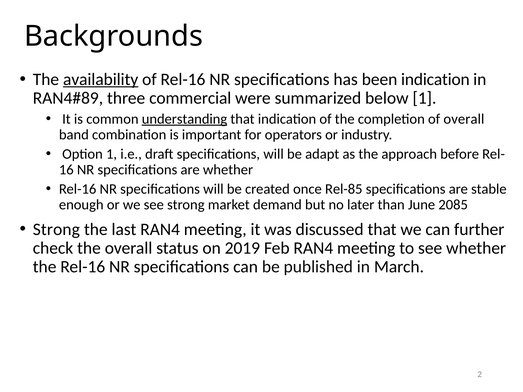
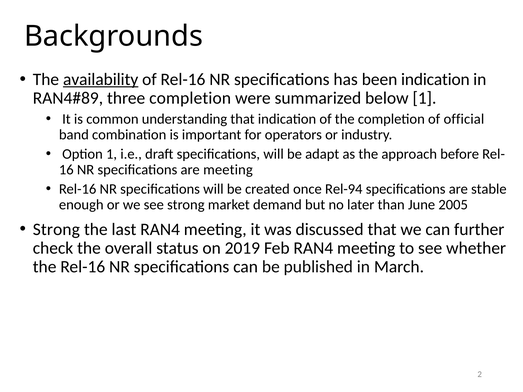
three commercial: commercial -> completion
understanding underline: present -> none
of overall: overall -> official
are whether: whether -> meeting
Rel-85: Rel-85 -> Rel-94
2085: 2085 -> 2005
